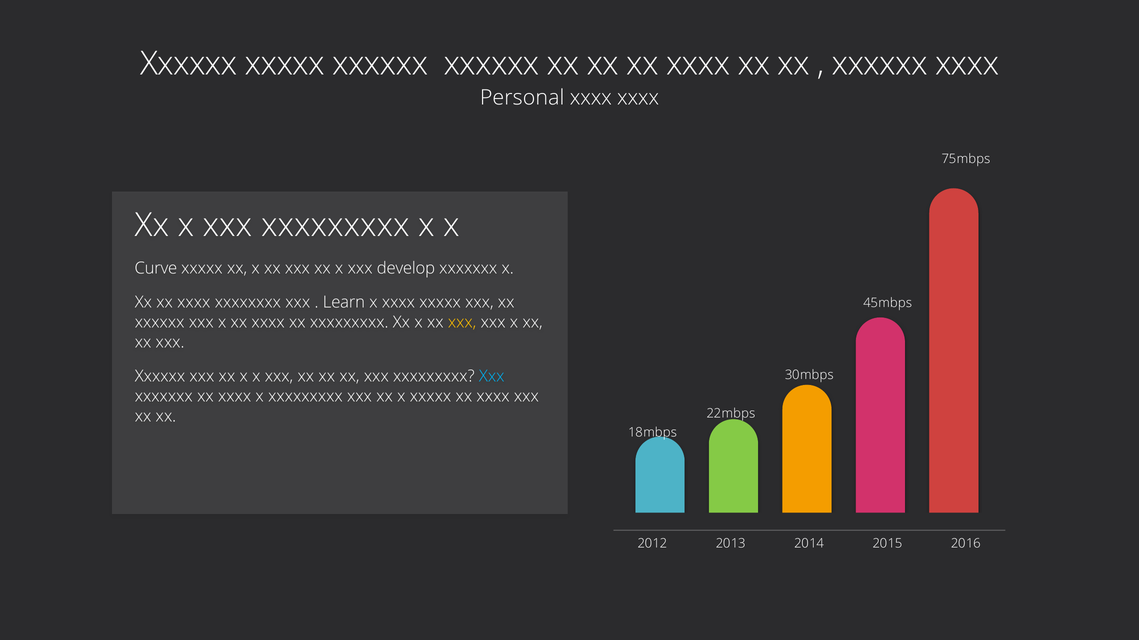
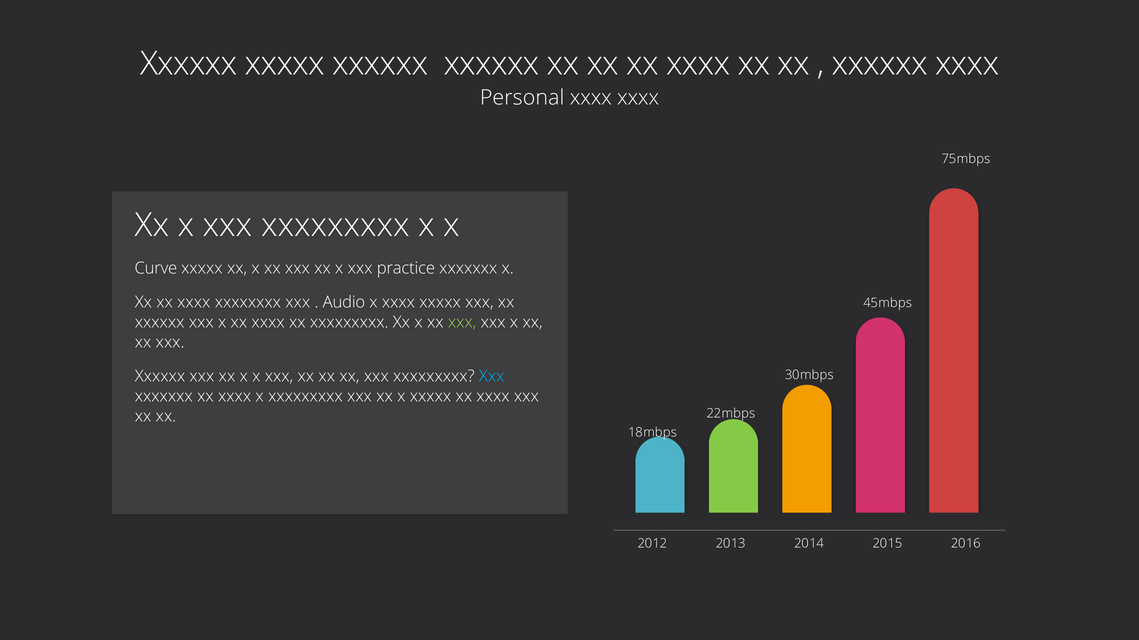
develop: develop -> practice
Learn: Learn -> Audio
xxx at (462, 323) colour: yellow -> light green
